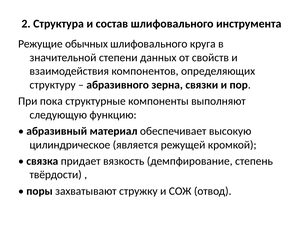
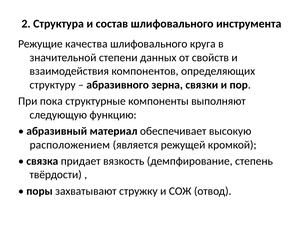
обычных: обычных -> качества
цилиндрическое: цилиндрическое -> расположением
